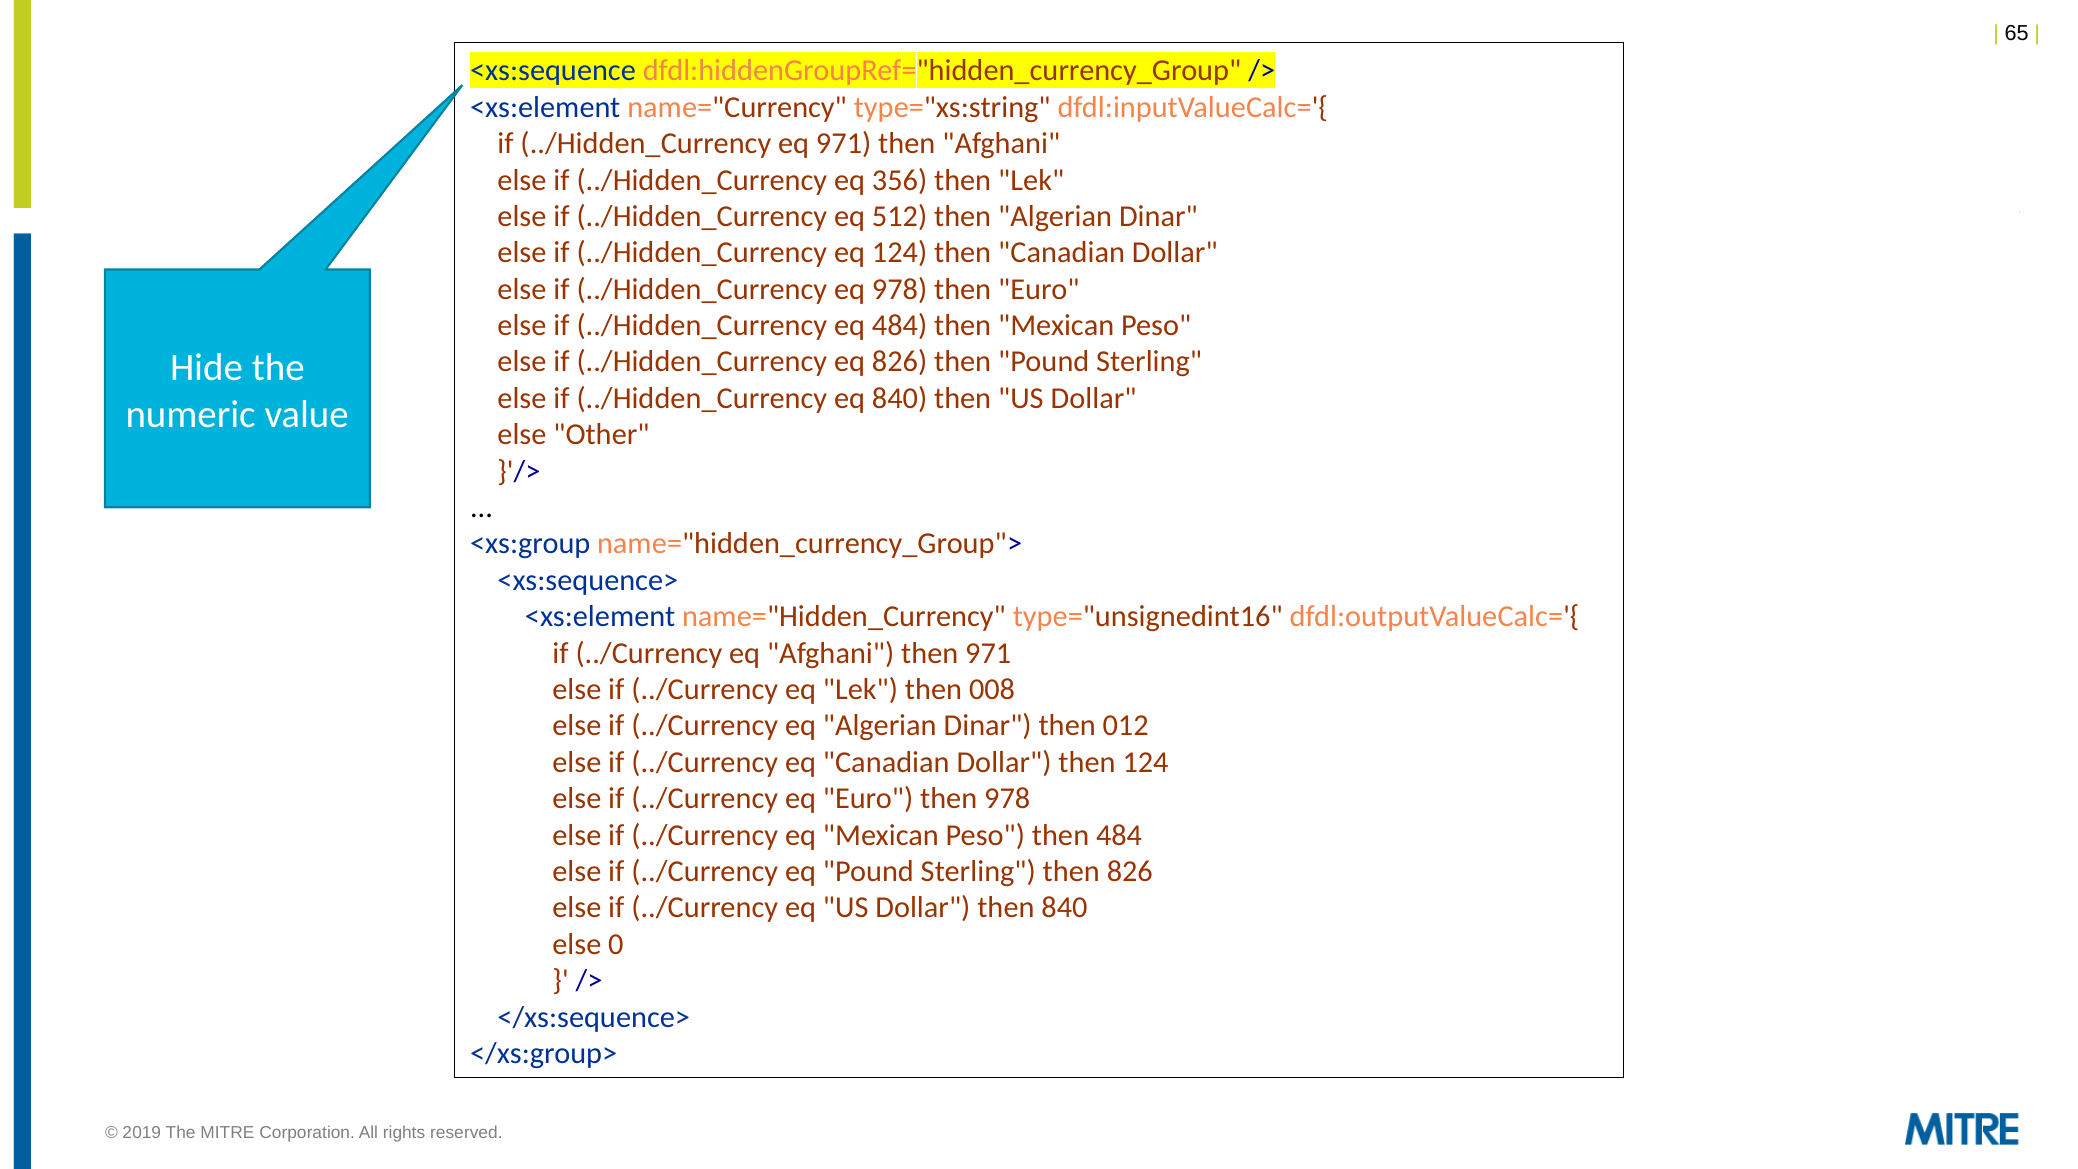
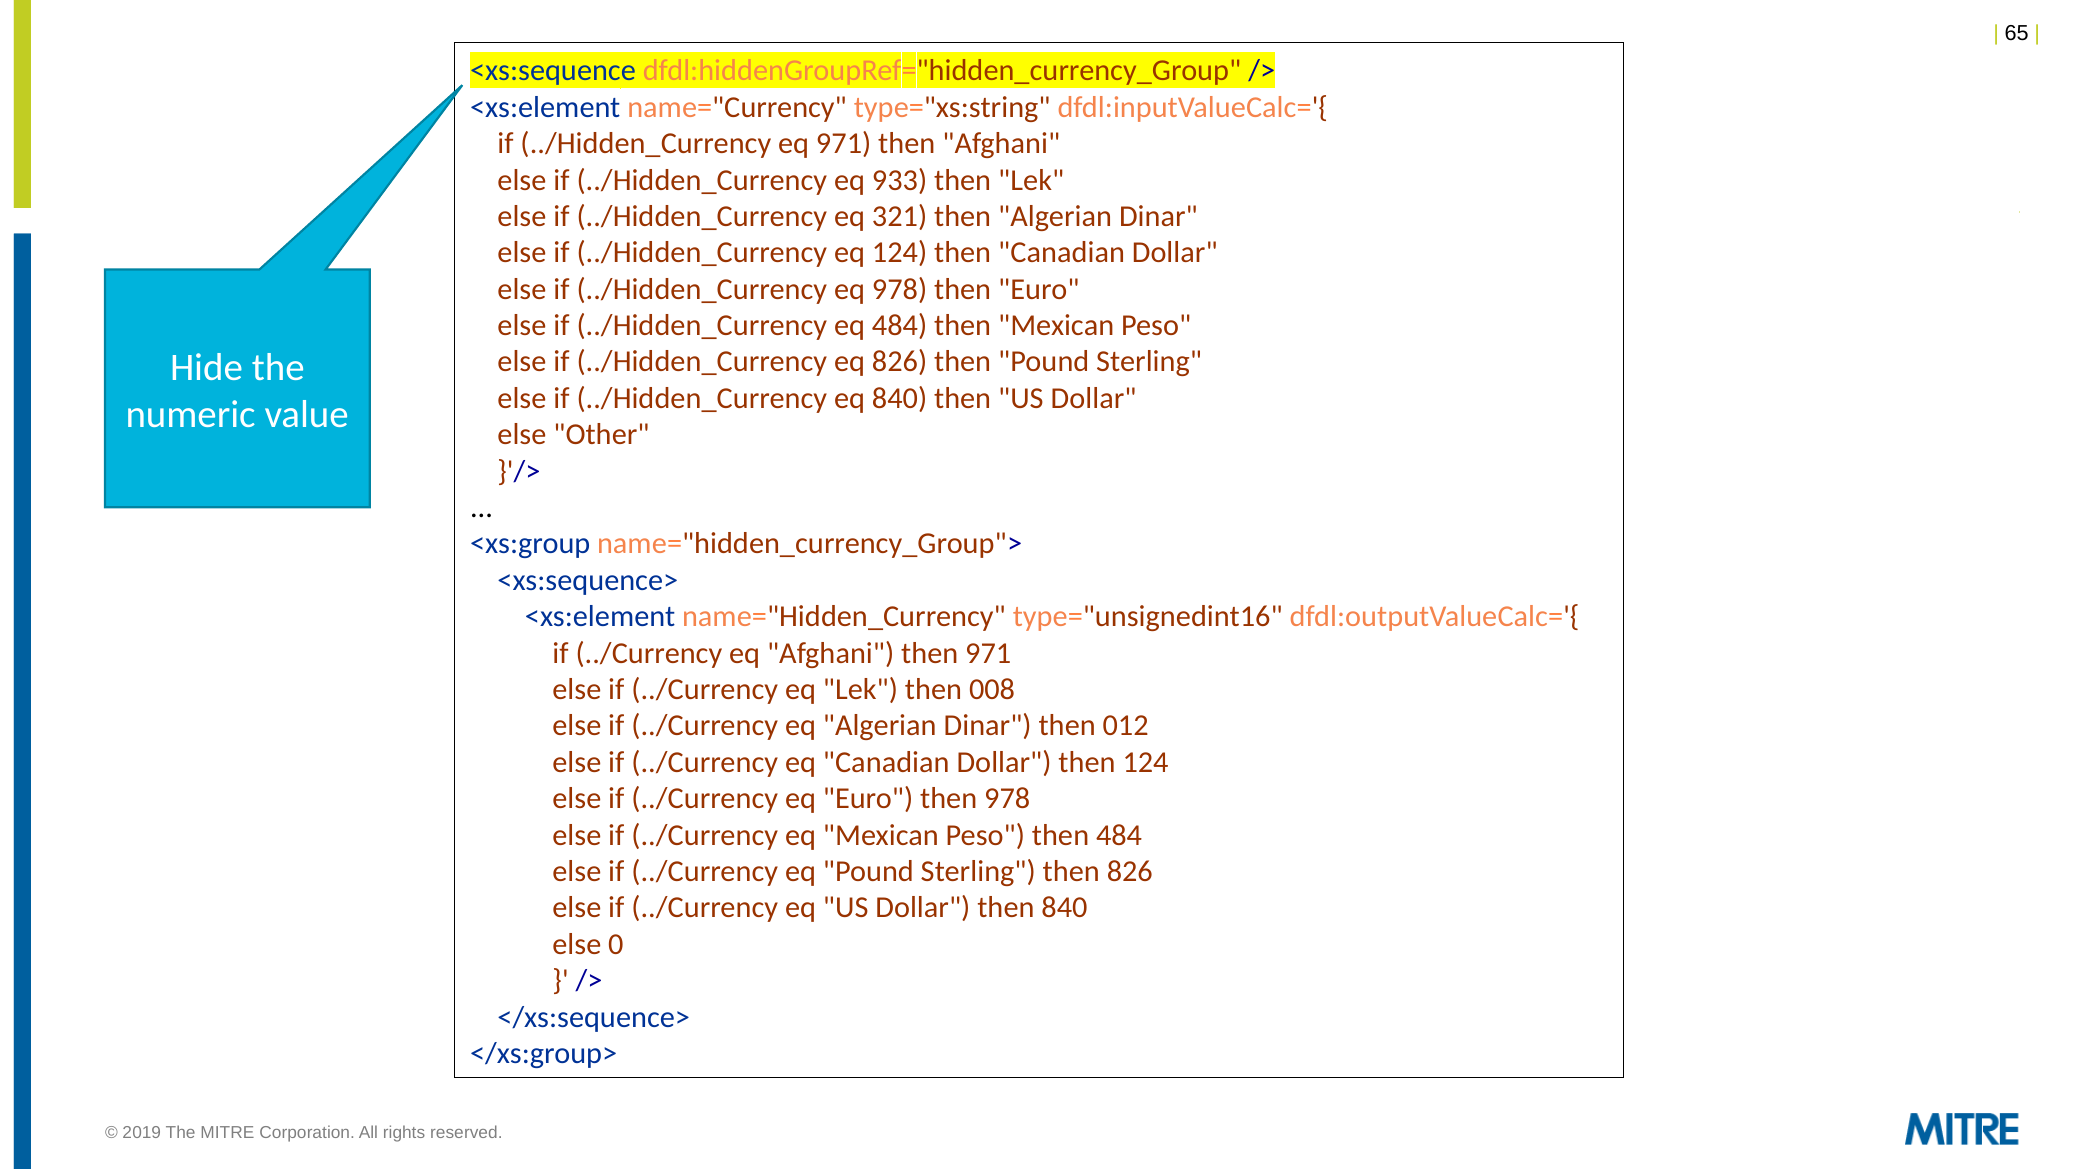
356: 356 -> 933
512: 512 -> 321
